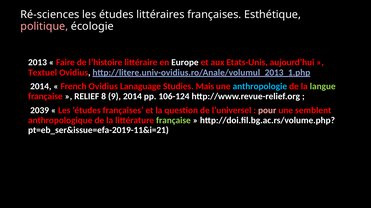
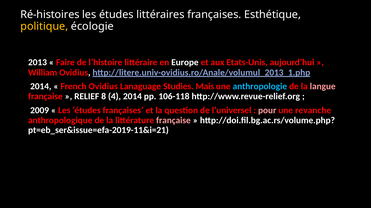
Ré-sciences: Ré-sciences -> Ré-histoires
politique colour: pink -> yellow
Textuel: Textuel -> William
langue colour: light green -> pink
9: 9 -> 4
106-124: 106-124 -> 106-118
2039: 2039 -> 2009
semblent: semblent -> revanche
française at (173, 121) colour: light green -> pink
